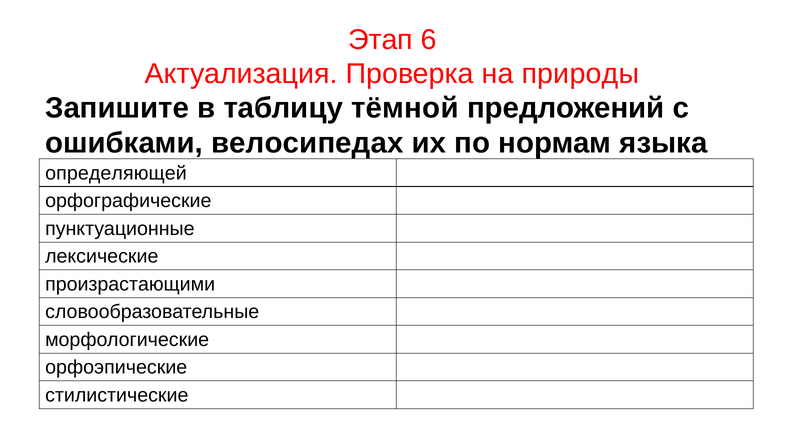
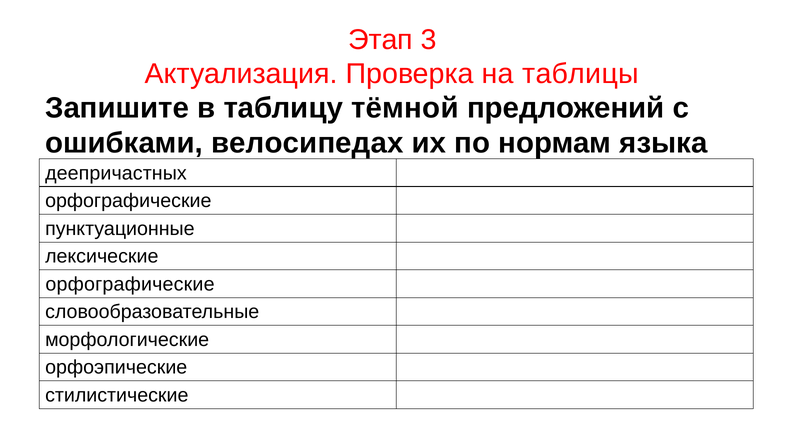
6: 6 -> 3
природы: природы -> таблицы
определяющей: определяющей -> деепричастных
произрастающими at (130, 284): произрастающими -> орфографические
